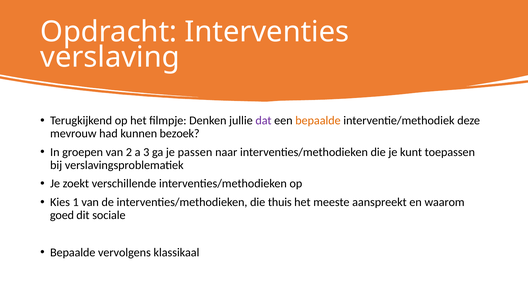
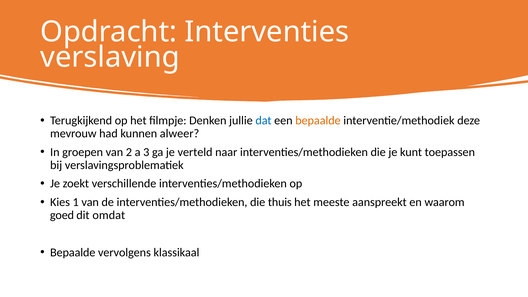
dat colour: purple -> blue
bezoek: bezoek -> alweer
passen: passen -> verteld
sociale: sociale -> omdat
